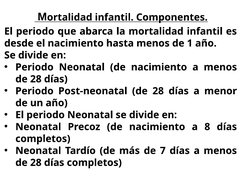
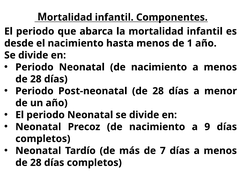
8: 8 -> 9
